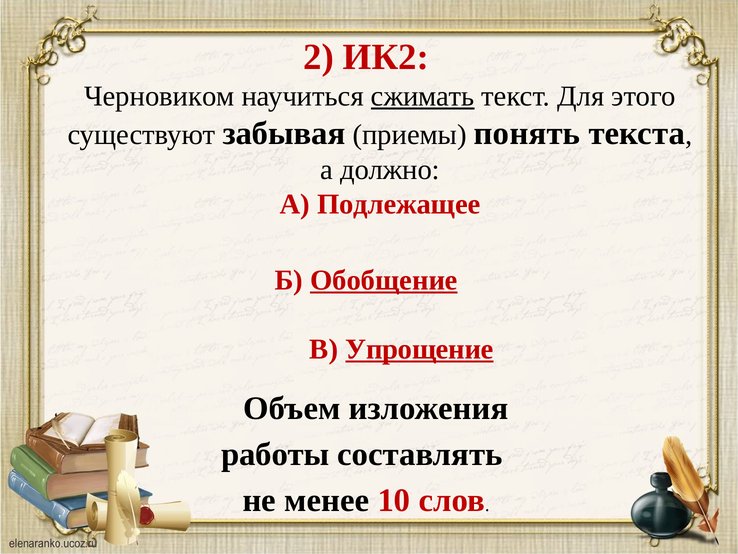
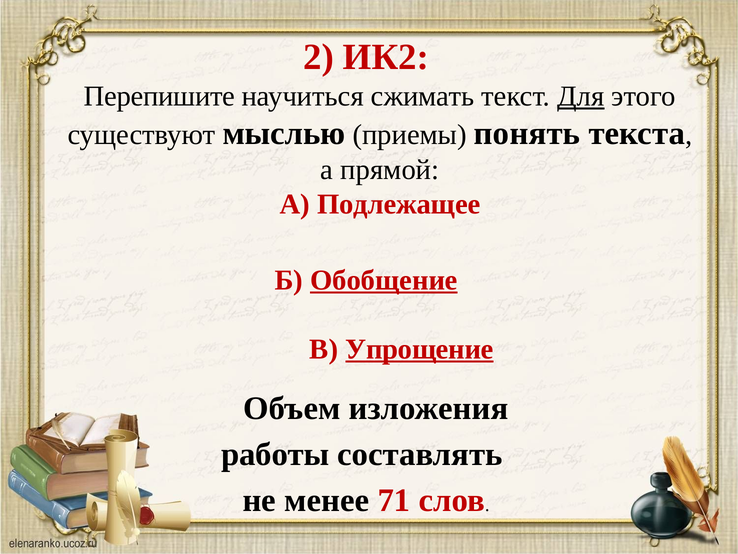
Черновиком: Черновиком -> Перепишите
сжимать underline: present -> none
Для underline: none -> present
забывая: забывая -> мыслью
должно: должно -> прямой
10: 10 -> 71
